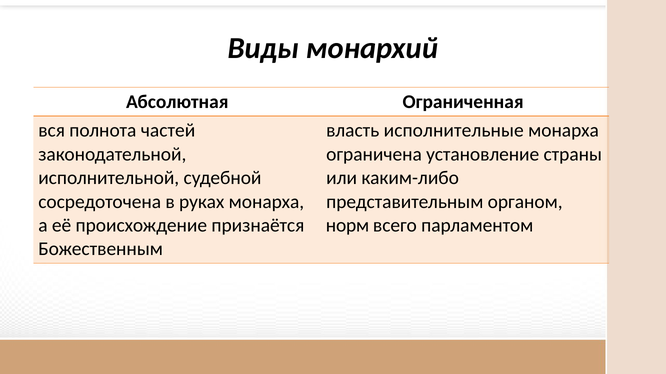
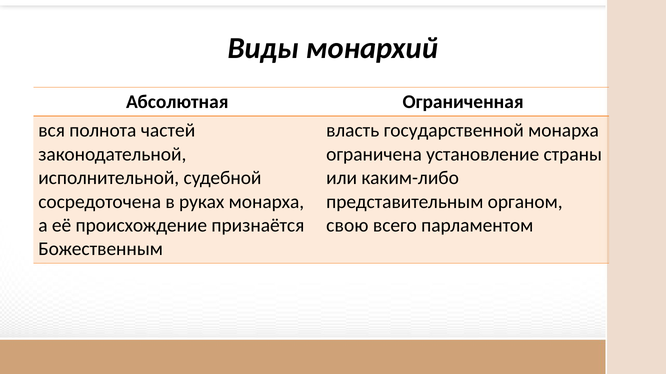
исполнительные: исполнительные -> государственной
норм: норм -> свою
